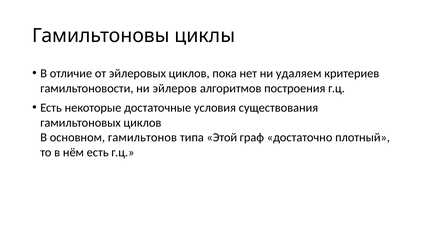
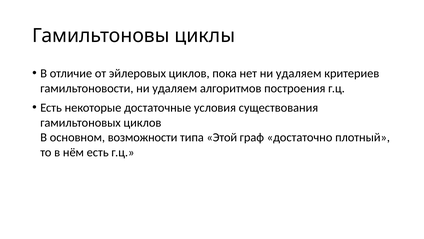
гамильтоновости ни эйлеров: эйлеров -> удаляем
гамильтонов: гамильтонов -> возможности
